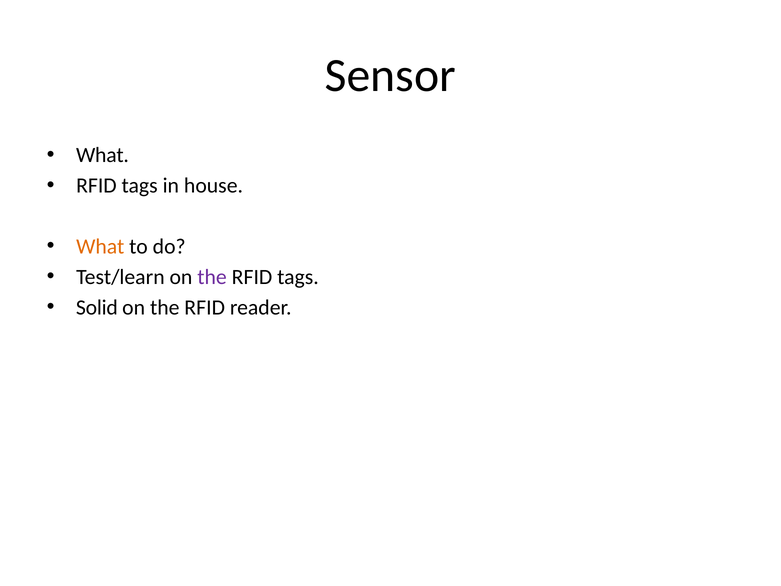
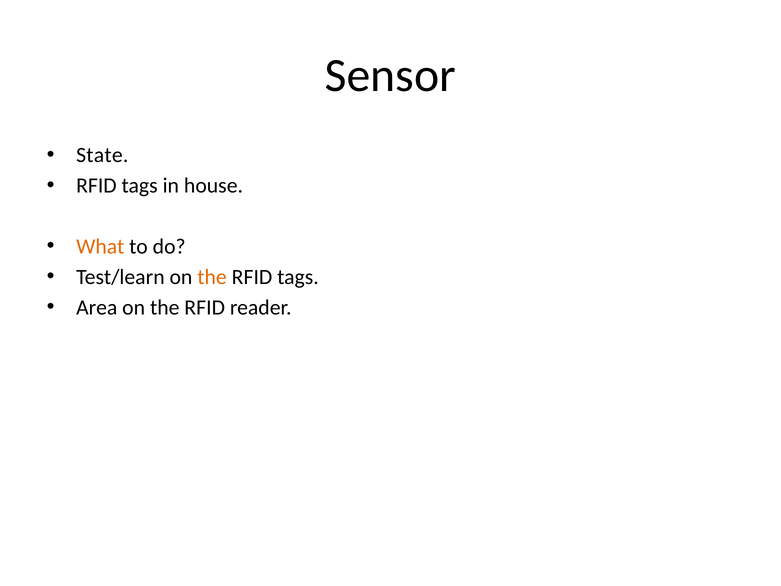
What at (102, 155): What -> State
the at (212, 277) colour: purple -> orange
Solid: Solid -> Area
